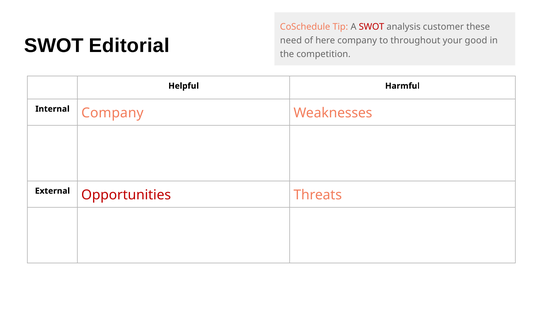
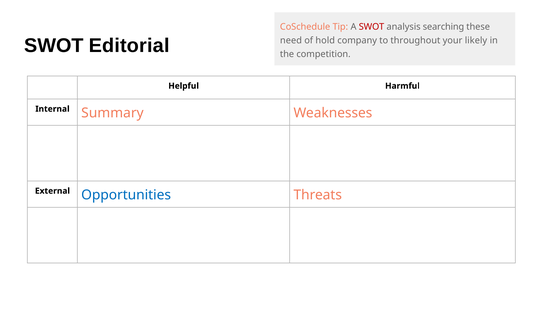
customer: customer -> searching
here: here -> hold
good: good -> likely
Internal Company: Company -> Summary
Opportunities colour: red -> blue
